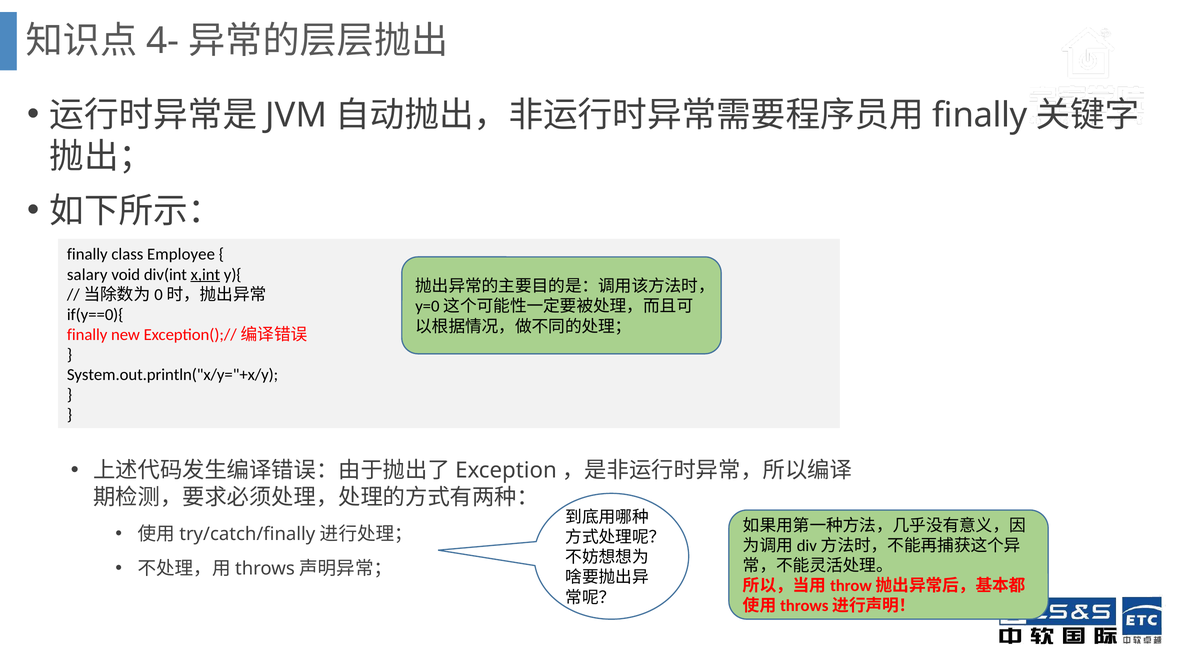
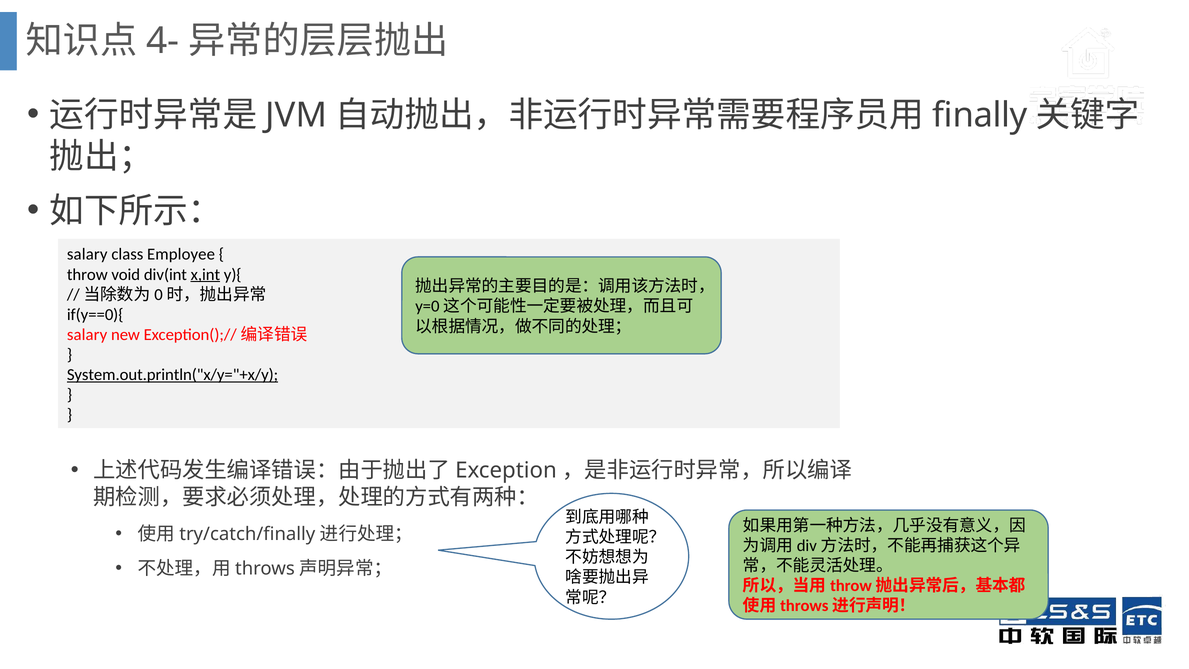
finally at (87, 254): finally -> salary
salary: salary -> throw
finally at (87, 335): finally -> salary
System.out.println("x/y="+x/y underline: none -> present
